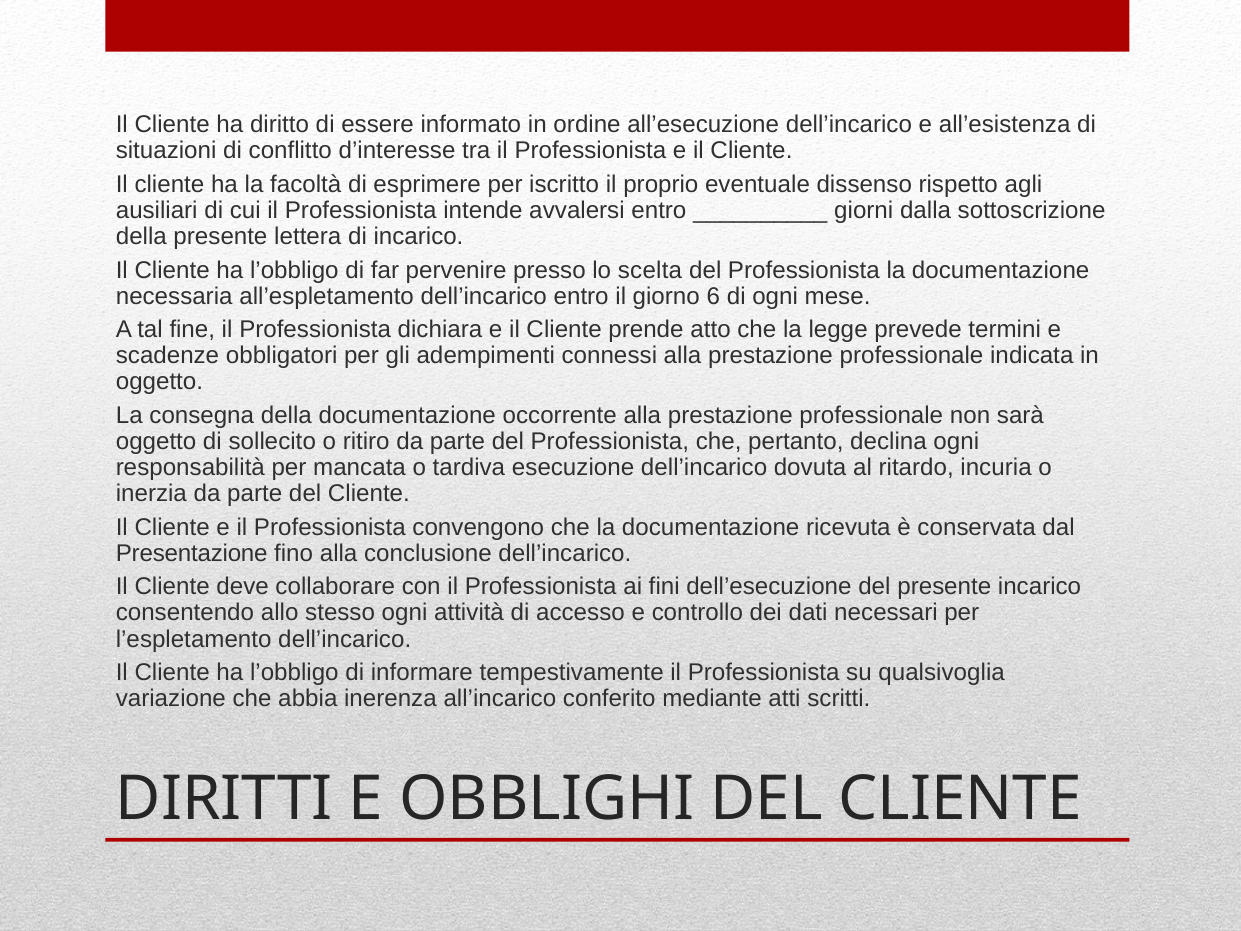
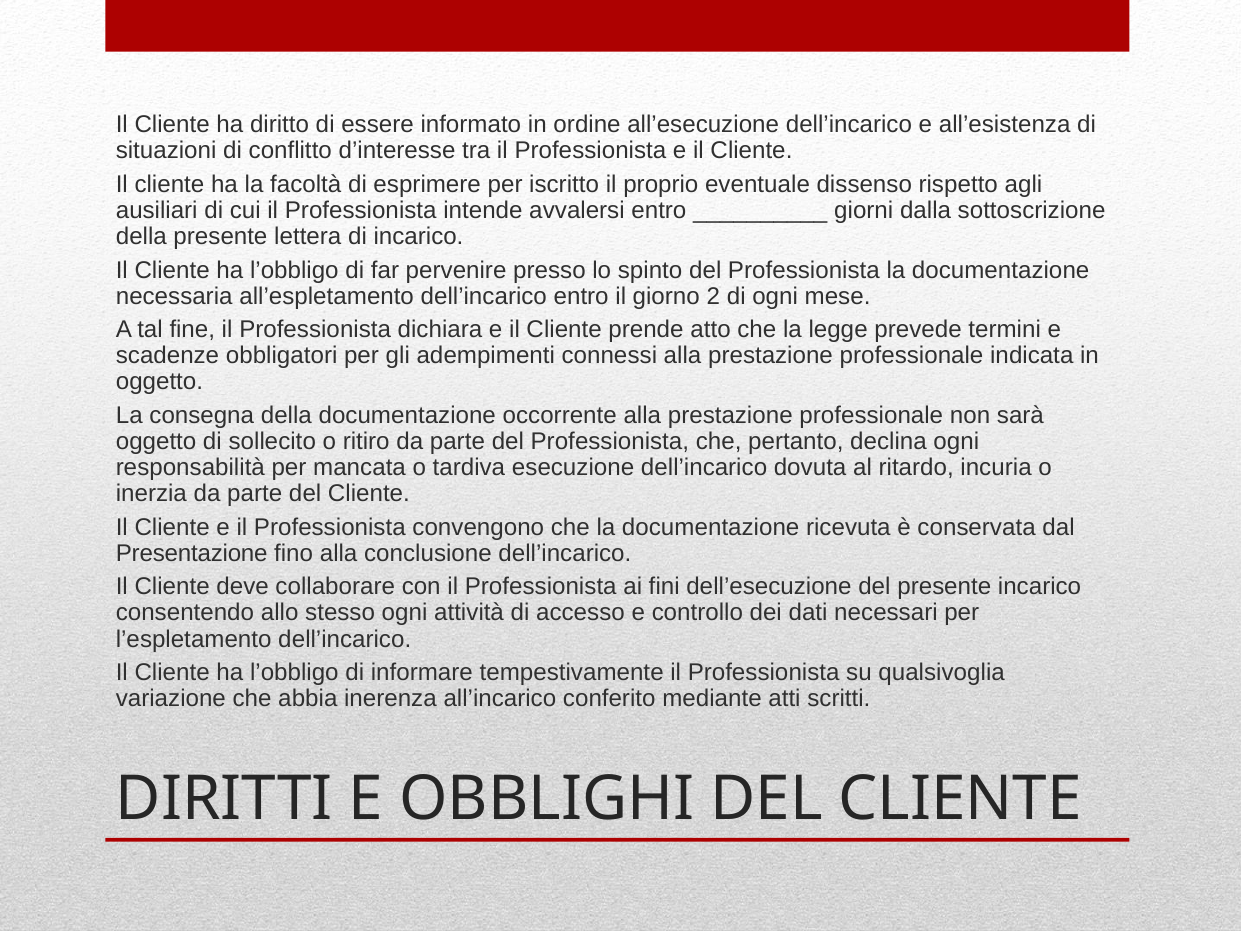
scelta: scelta -> spinto
6: 6 -> 2
